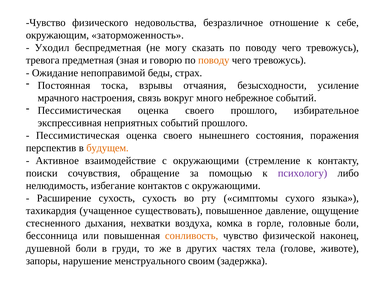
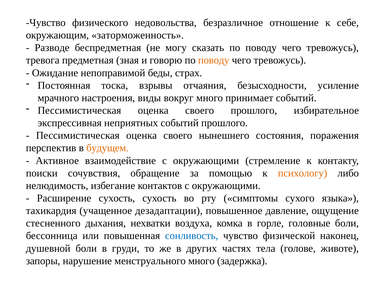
Уходил: Уходил -> Разводе
связь: связь -> виды
небрежное: небрежное -> принимает
психологу colour: purple -> orange
существовать: существовать -> дезадаптации
сонливость colour: orange -> blue
менструального своим: своим -> много
